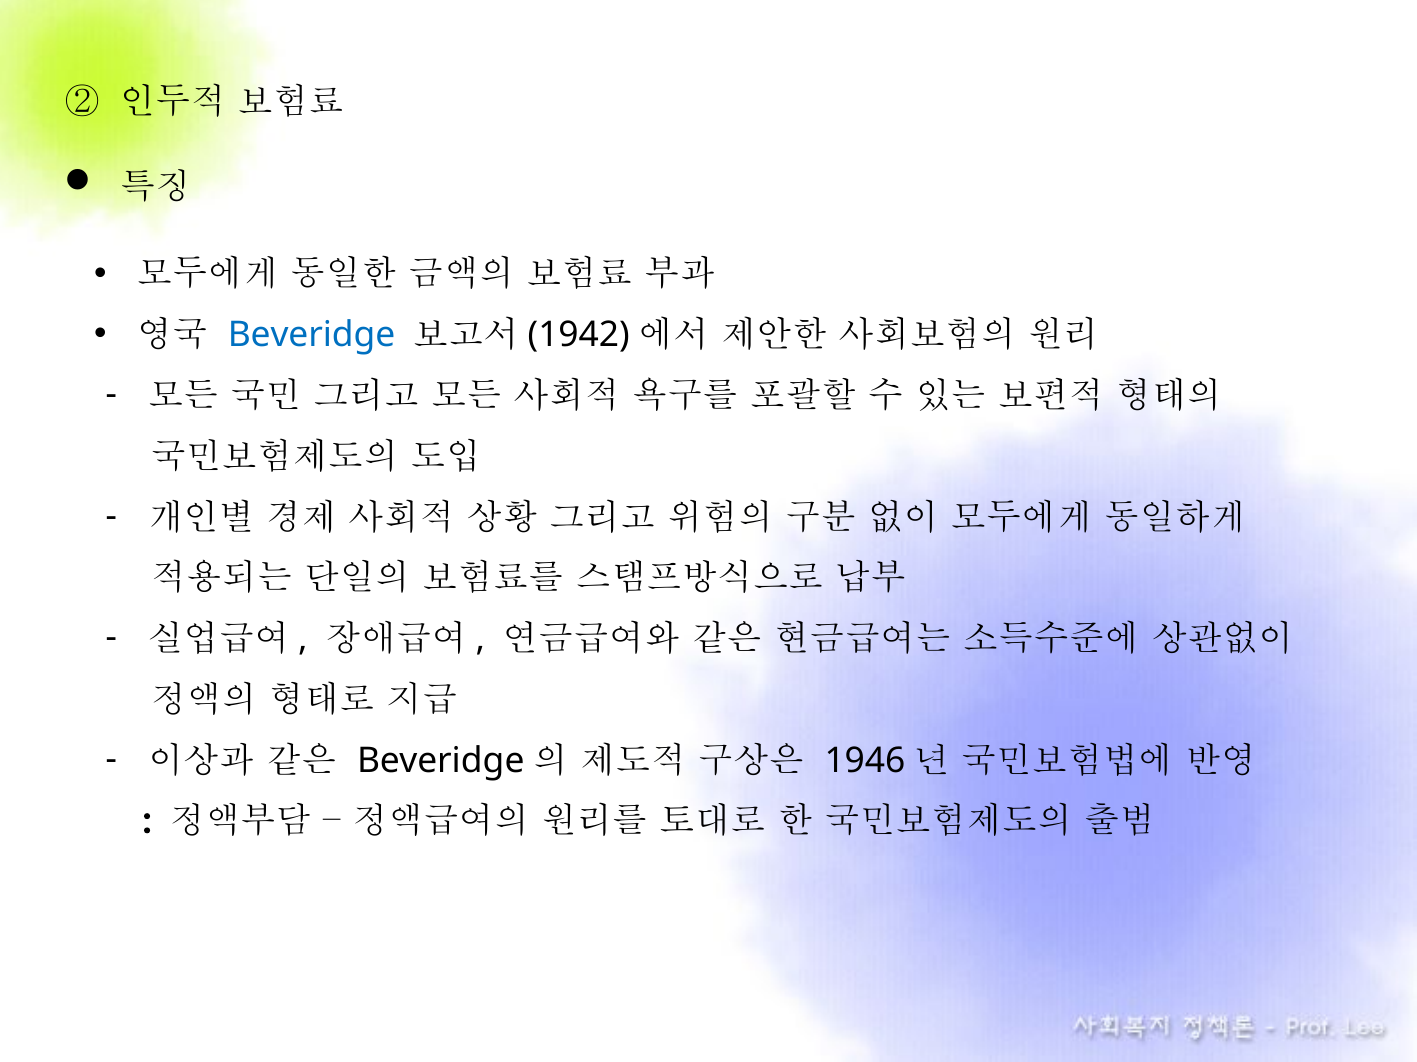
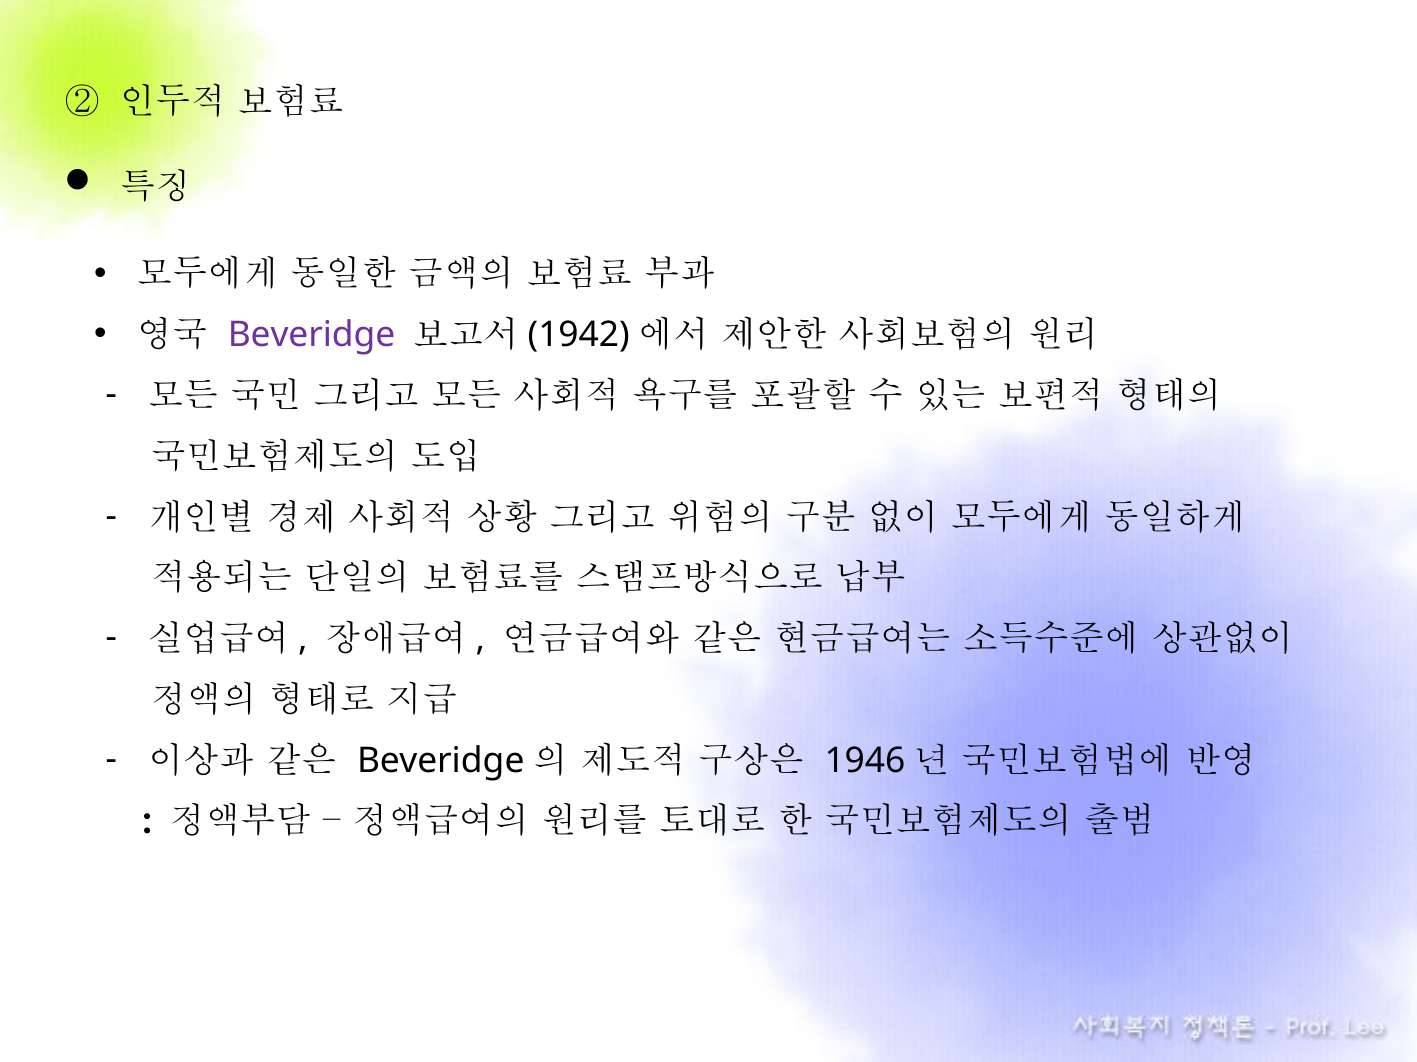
Beveridge at (312, 335) colour: blue -> purple
